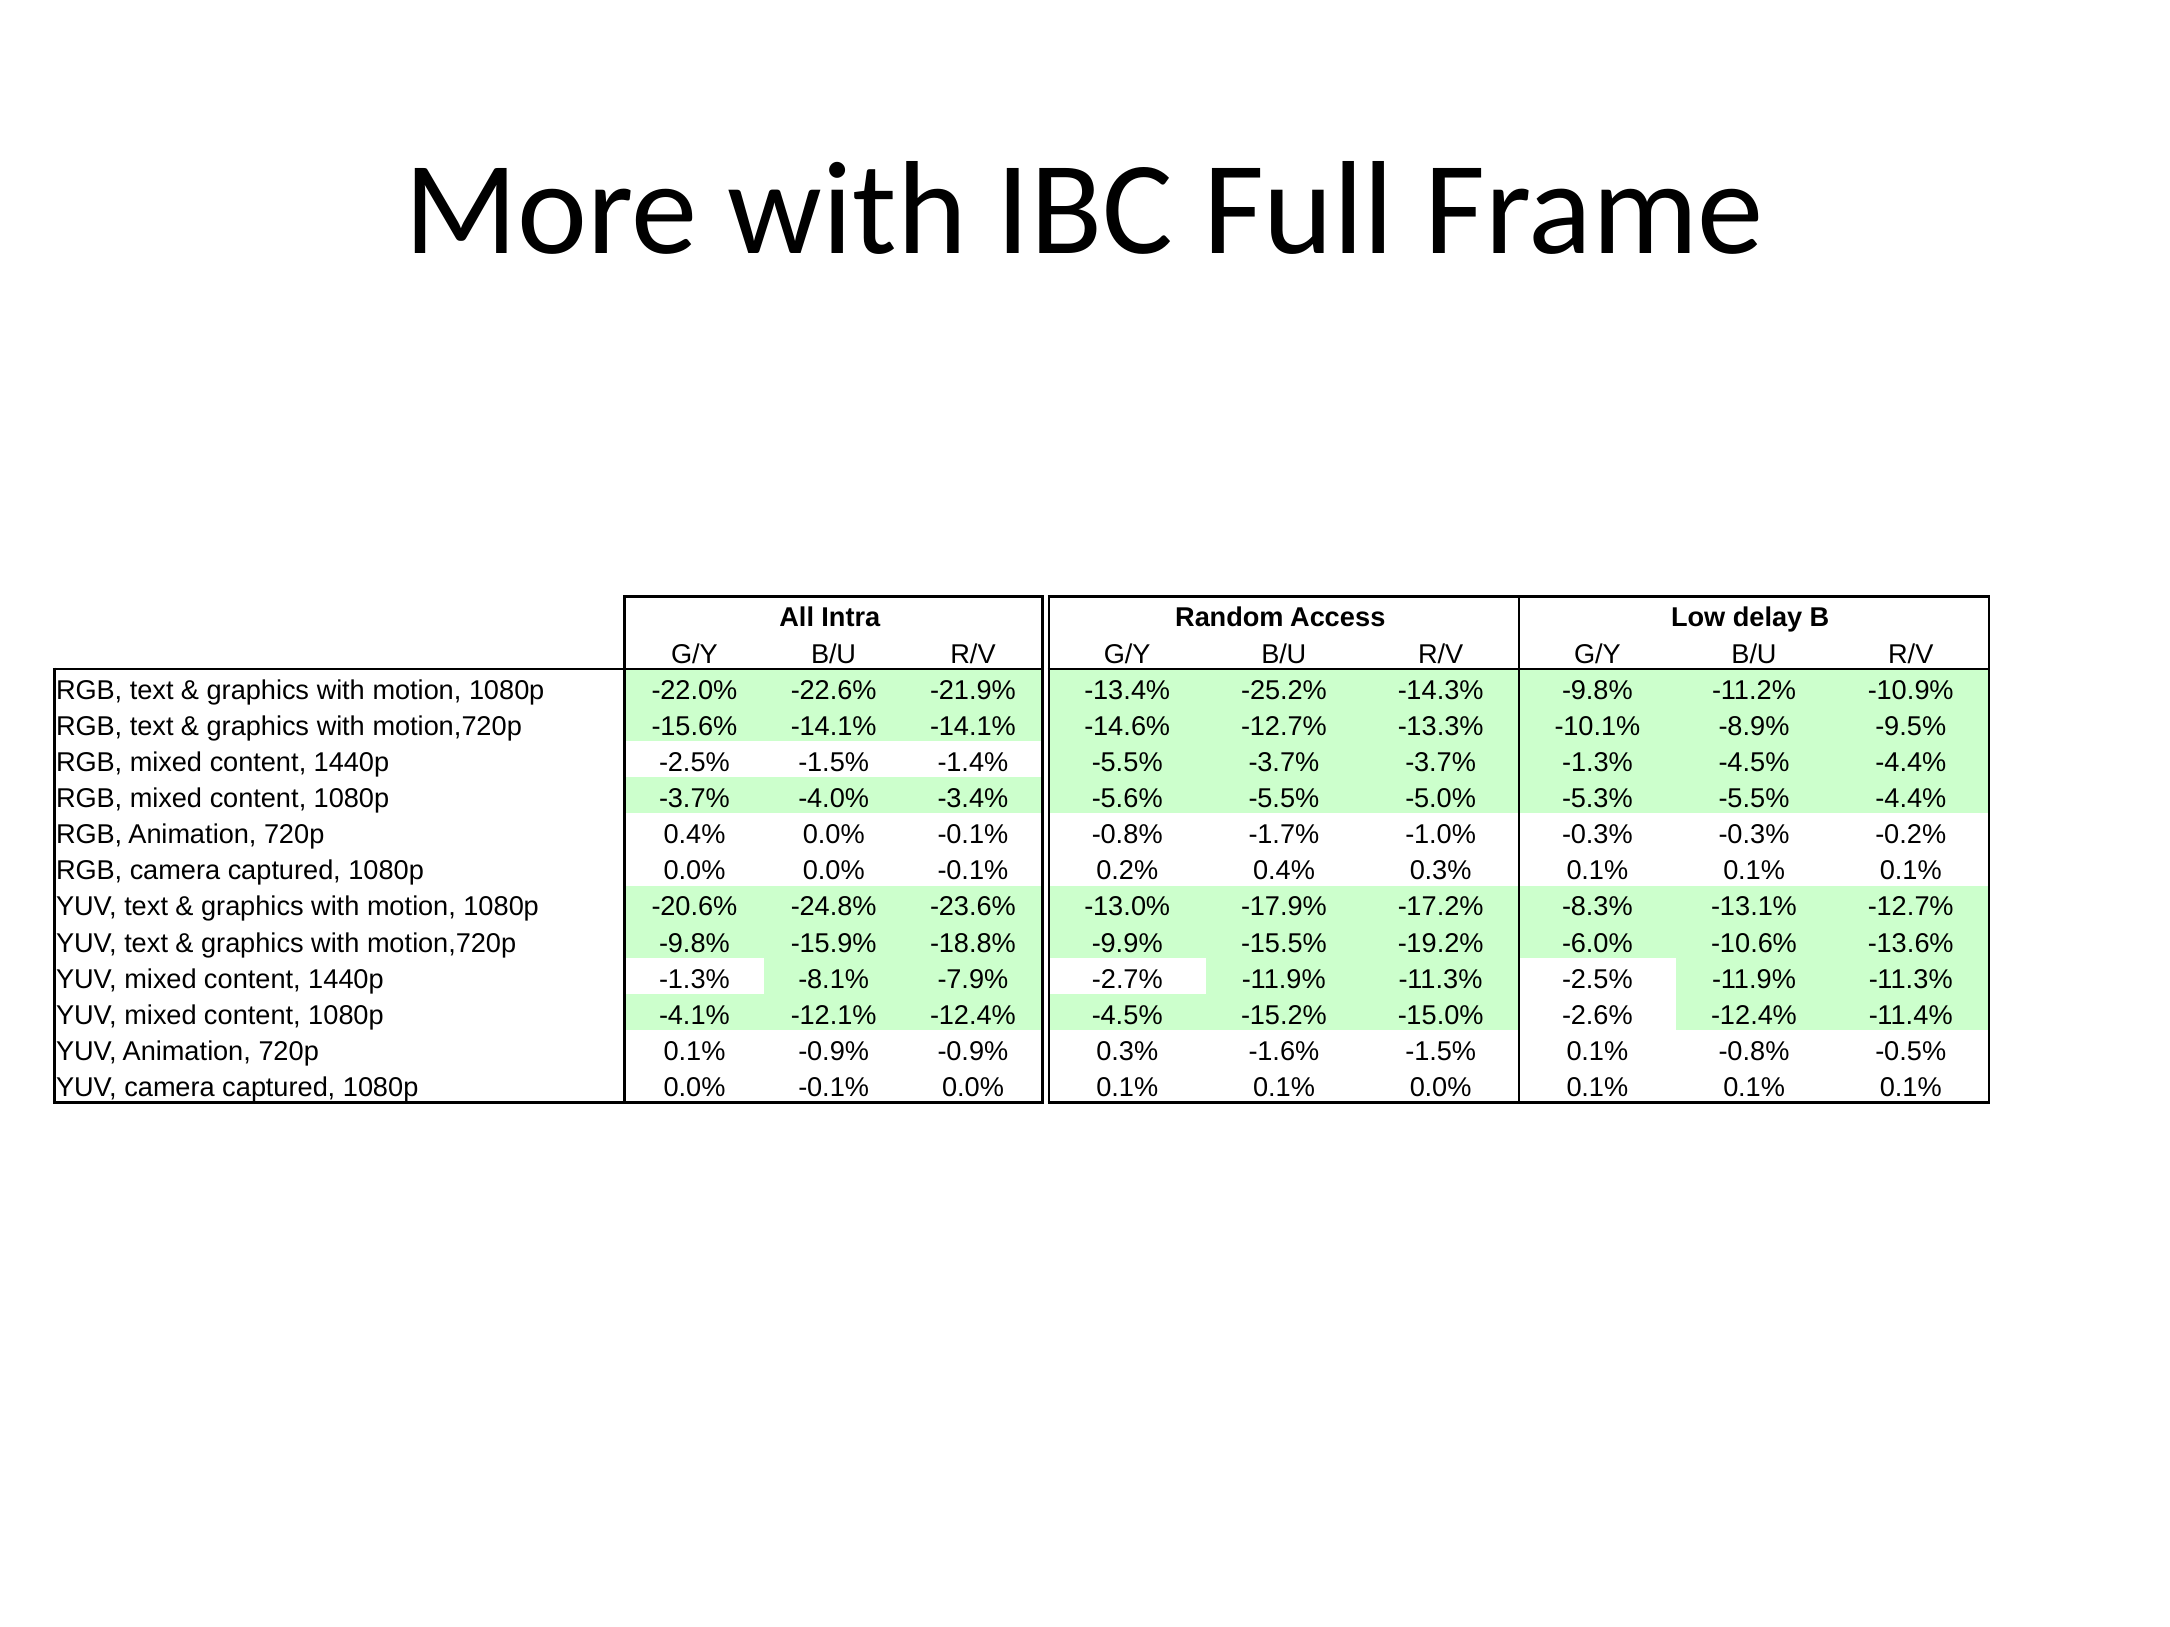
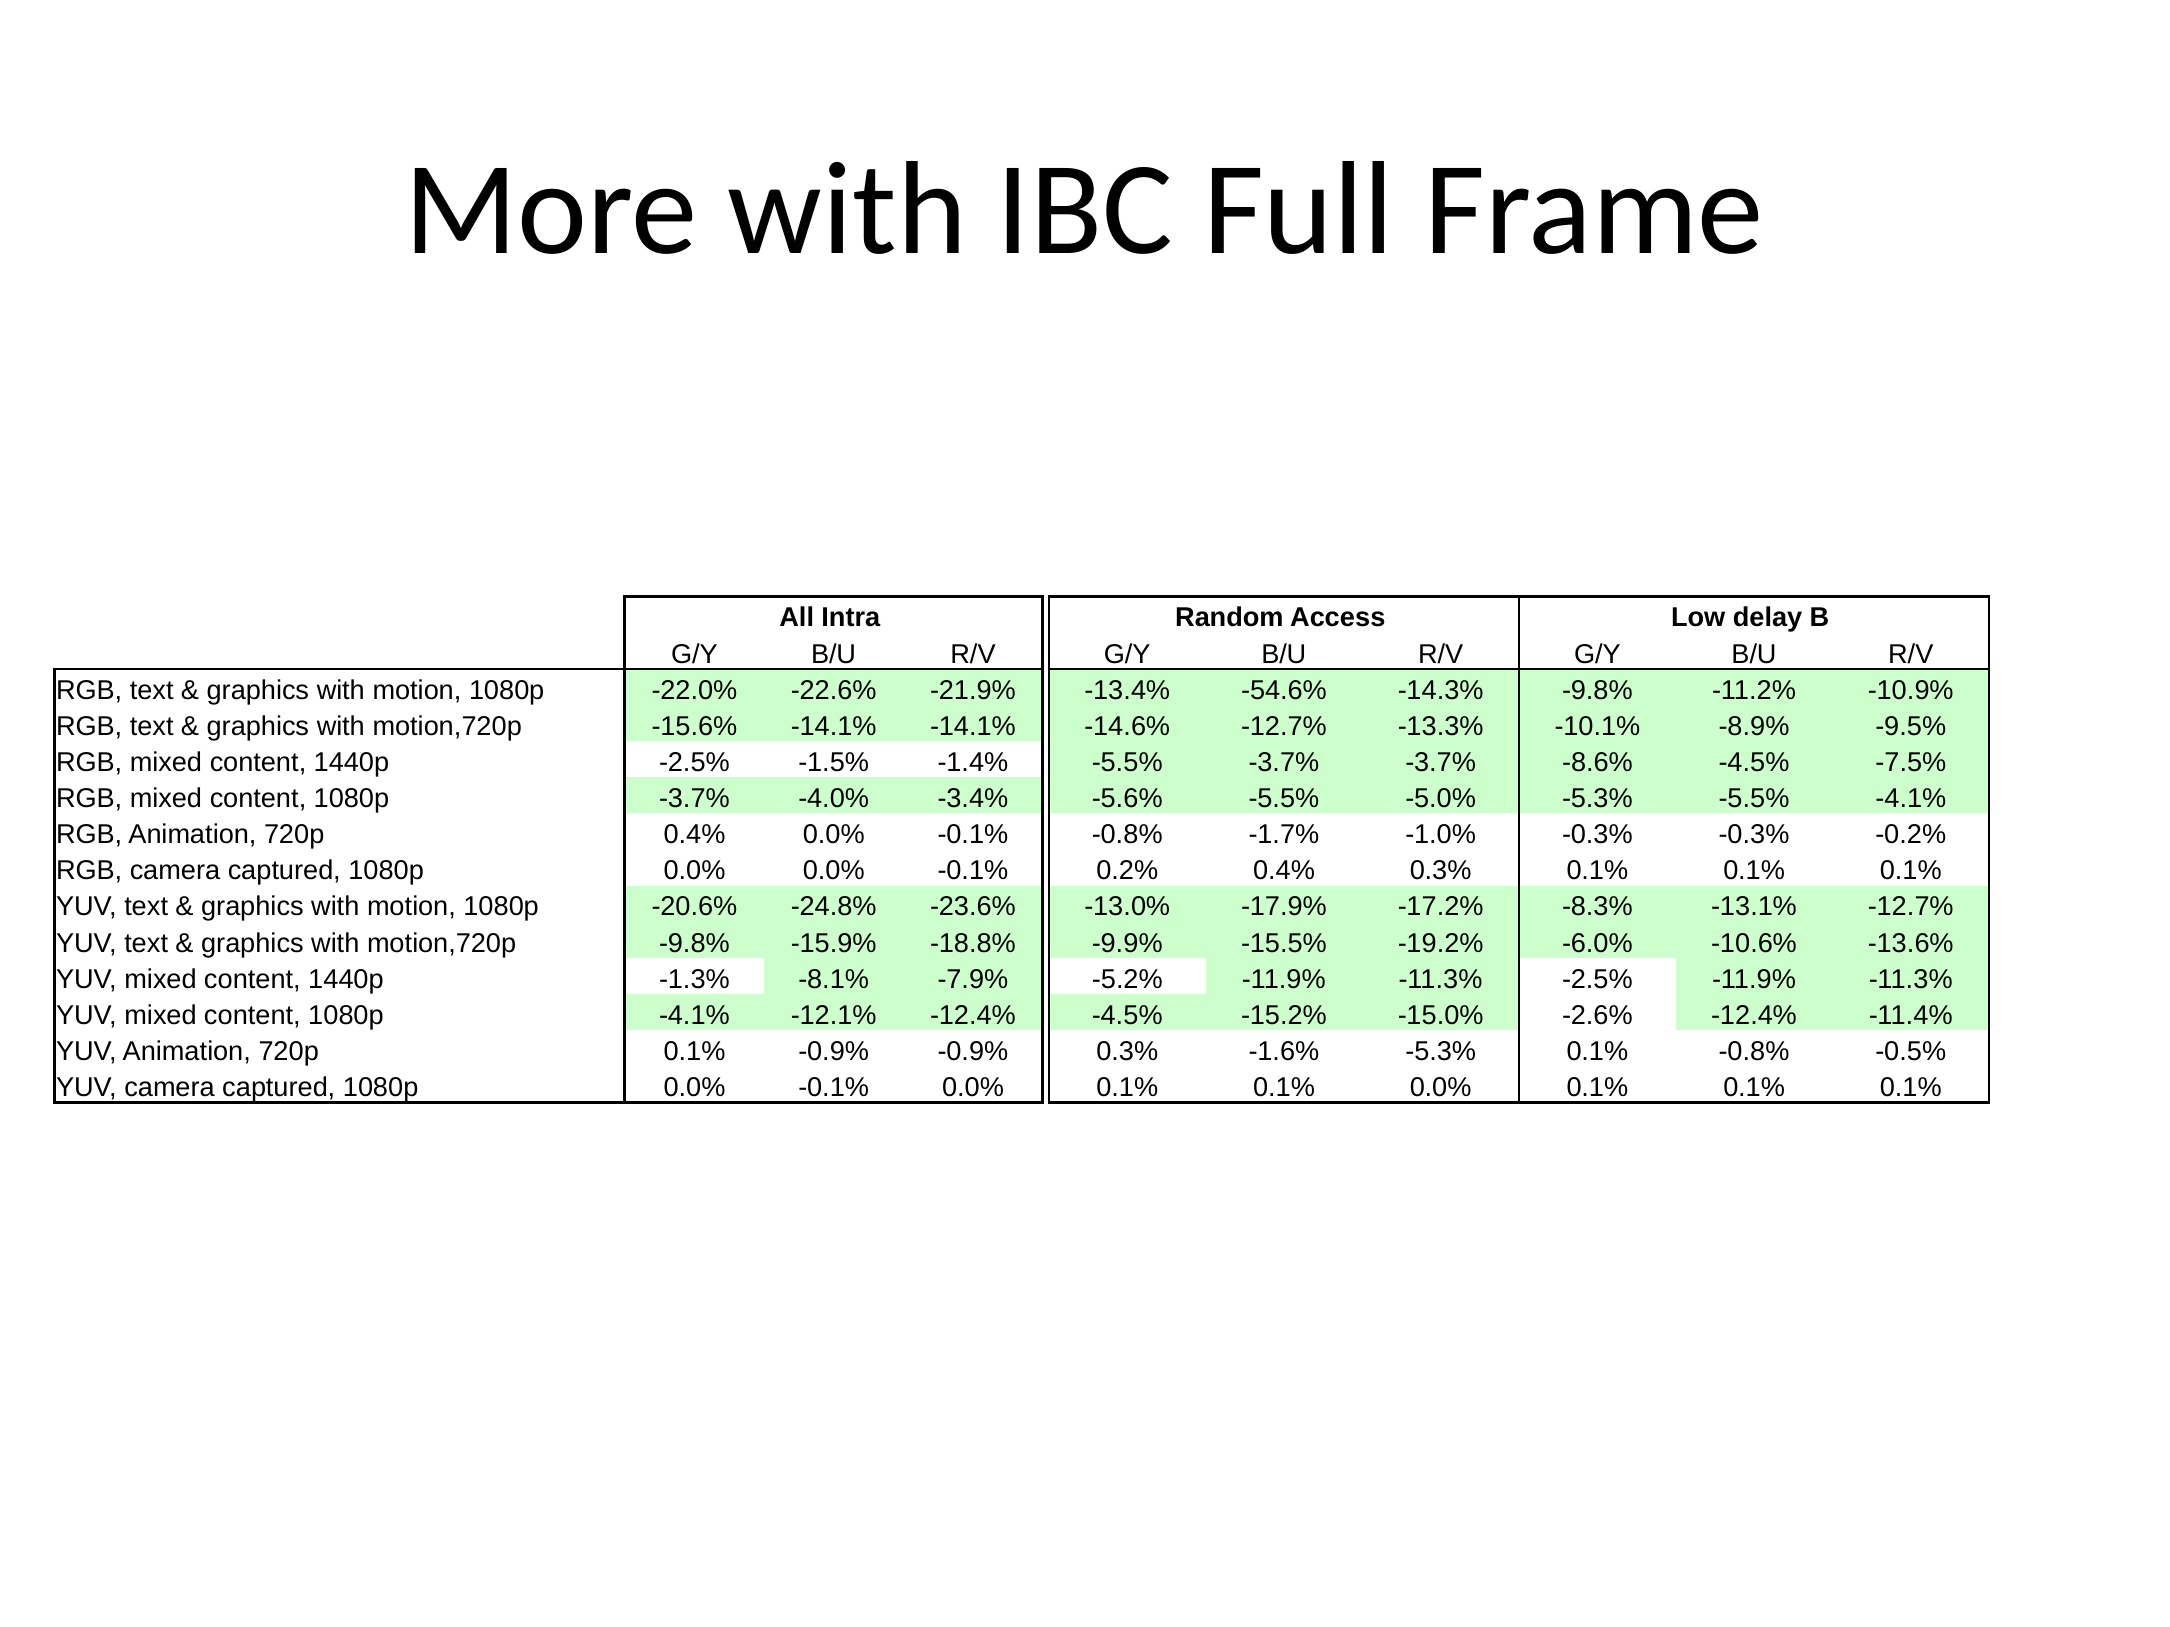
-25.2%: -25.2% -> -54.6%
-1.3% at (1597, 763): -1.3% -> -8.6%
-4.5% -4.4%: -4.4% -> -7.5%
-5.5% -4.4%: -4.4% -> -4.1%
-2.7%: -2.7% -> -5.2%
-1.6% -1.5%: -1.5% -> -5.3%
